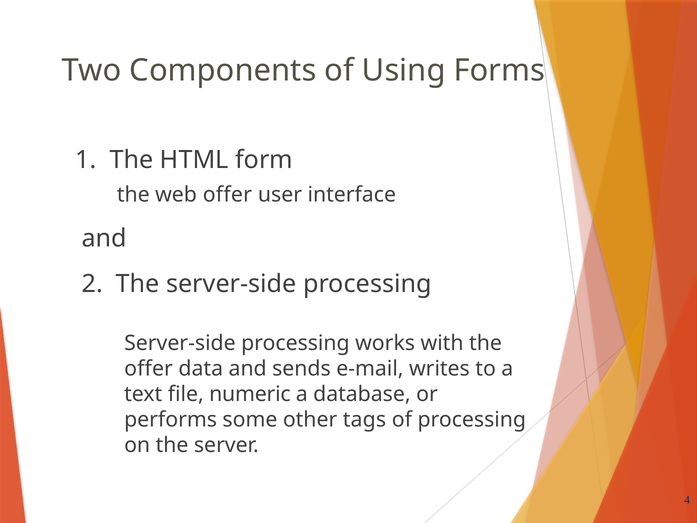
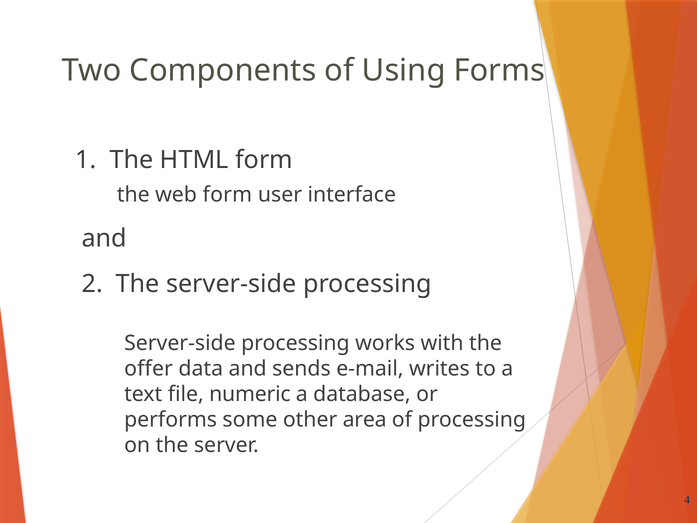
web offer: offer -> form
tags: tags -> area
